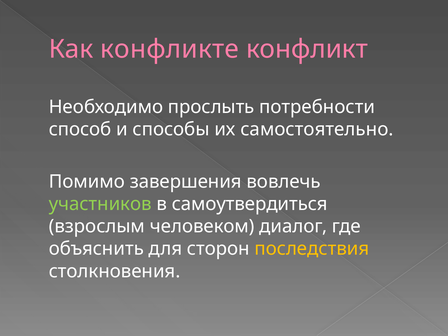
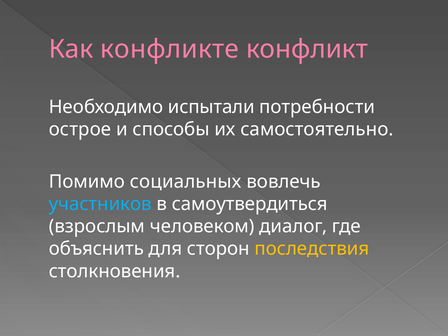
прослыть: прослыть -> испытали
способ: способ -> острое
завершения: завершения -> социальных
участников colour: light green -> light blue
